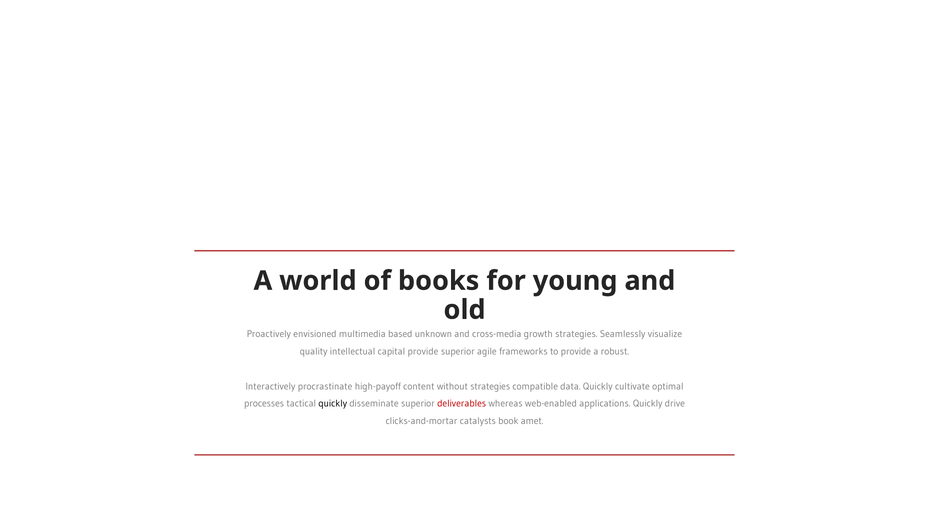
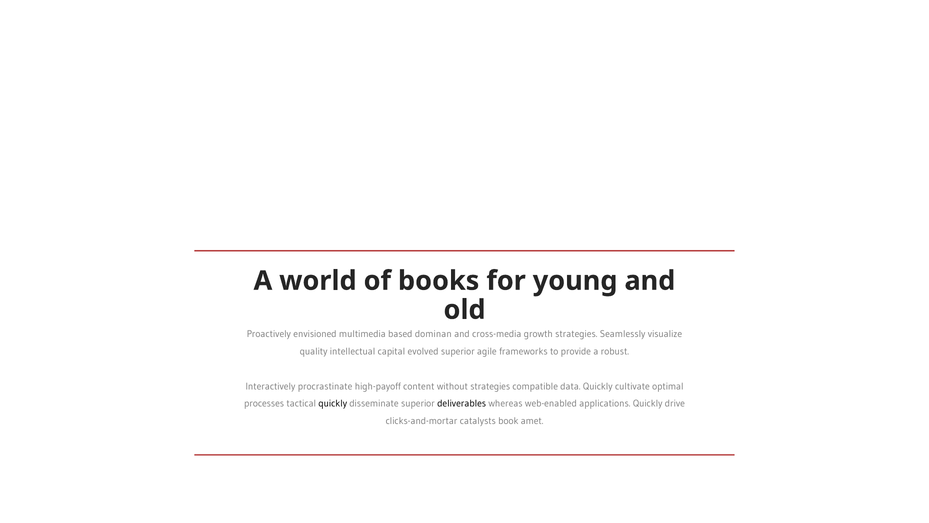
unknown: unknown -> dominan
capital provide: provide -> evolved
deliverables colour: red -> black
